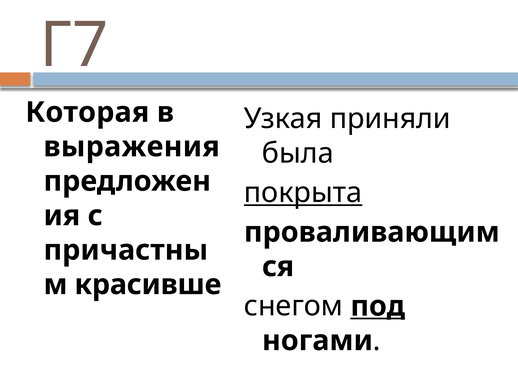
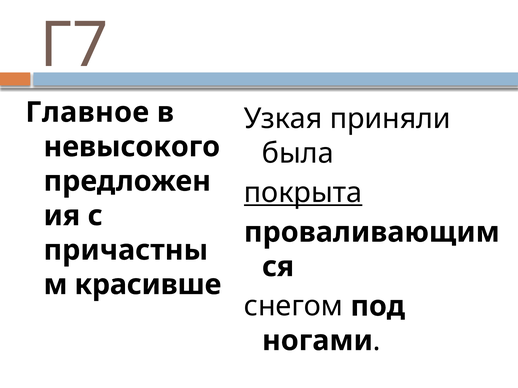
Которая: Которая -> Главное
выражения: выражения -> невысокого
под underline: present -> none
